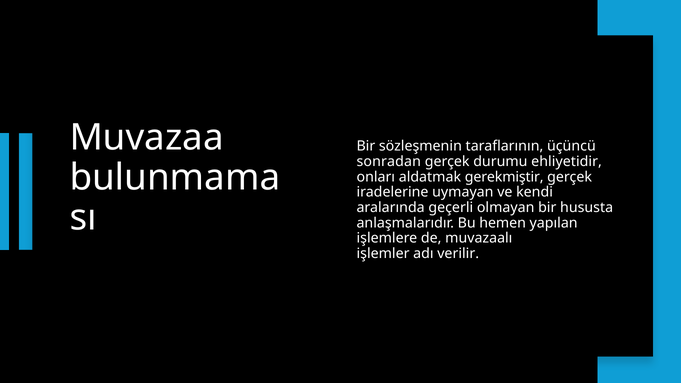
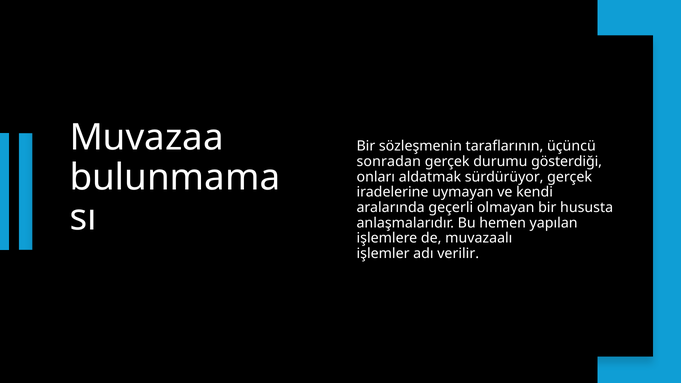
ehliyetidir: ehliyetidir -> gösterdiği
gerekmiştir: gerekmiştir -> sürdürüyor
